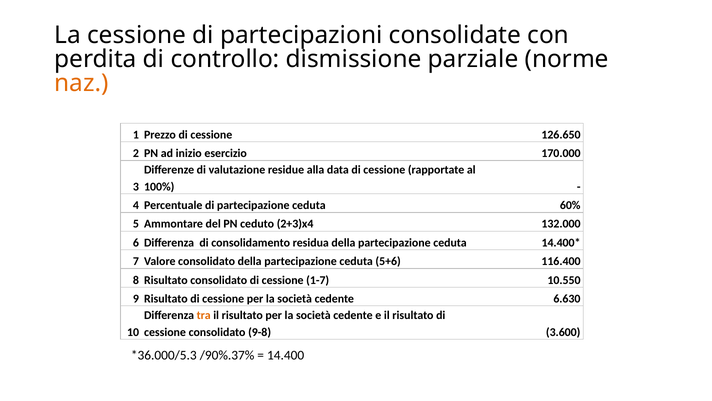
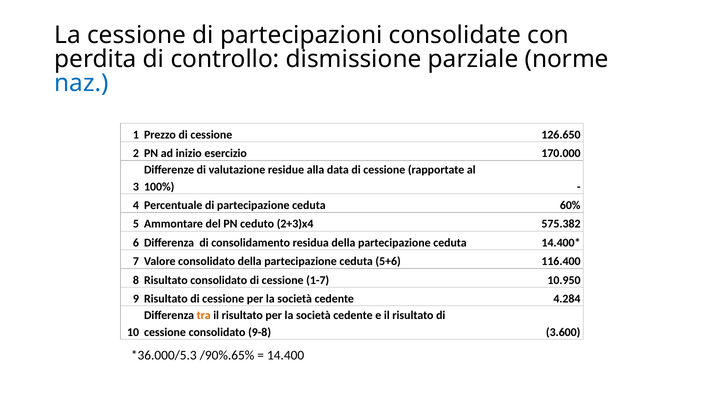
naz colour: orange -> blue
132.000: 132.000 -> 575.382
10.550: 10.550 -> 10.950
6.630: 6.630 -> 4.284
/90%.37%: /90%.37% -> /90%.65%
